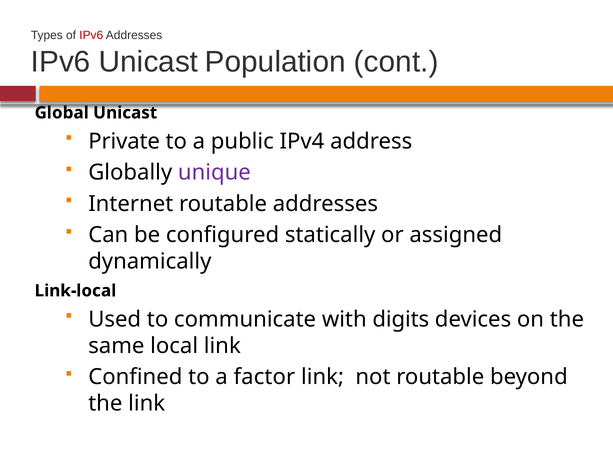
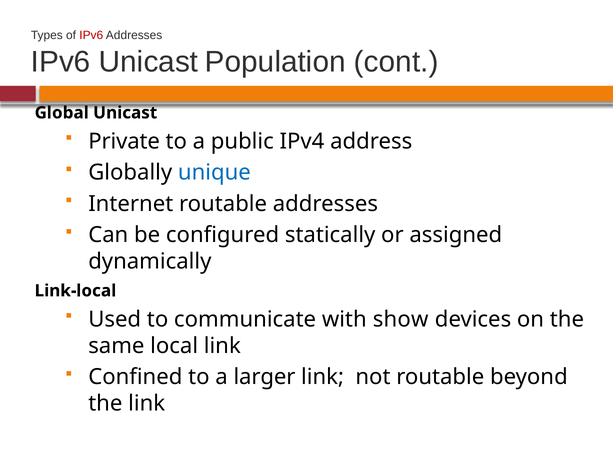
unique colour: purple -> blue
digits: digits -> show
factor: factor -> larger
